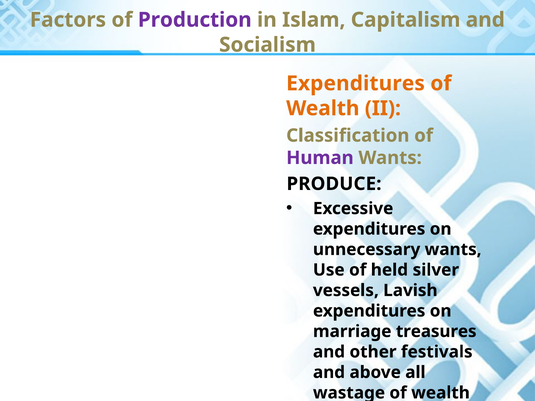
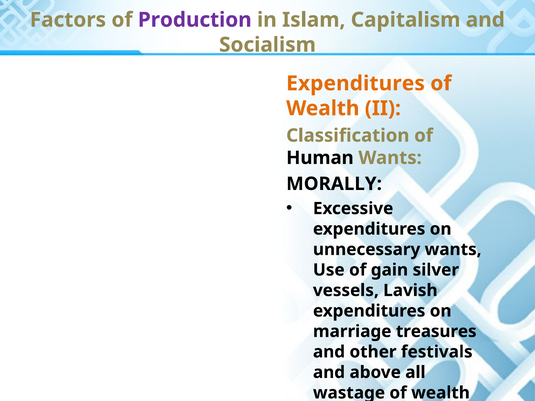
Human colour: purple -> black
PRODUCE: PRODUCE -> MORALLY
held: held -> gain
